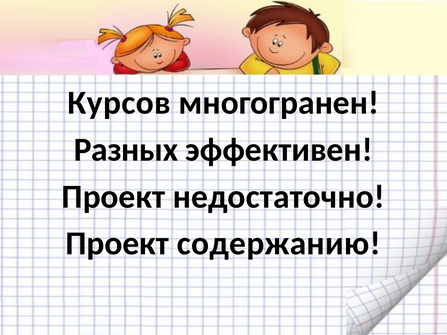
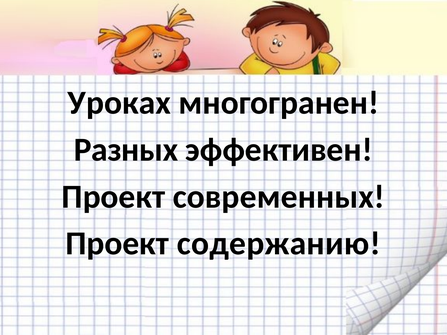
Курсов: Курсов -> Уроках
недостаточно: недостаточно -> современных
